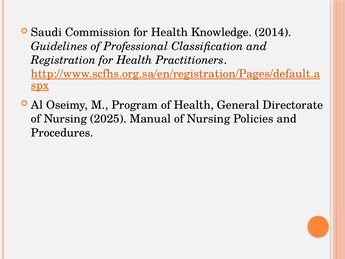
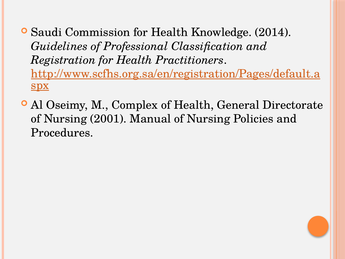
Program: Program -> Complex
2025: 2025 -> 2001
